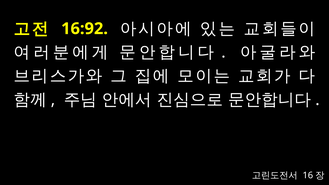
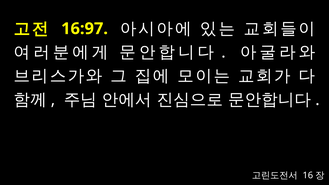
16:92: 16:92 -> 16:97
